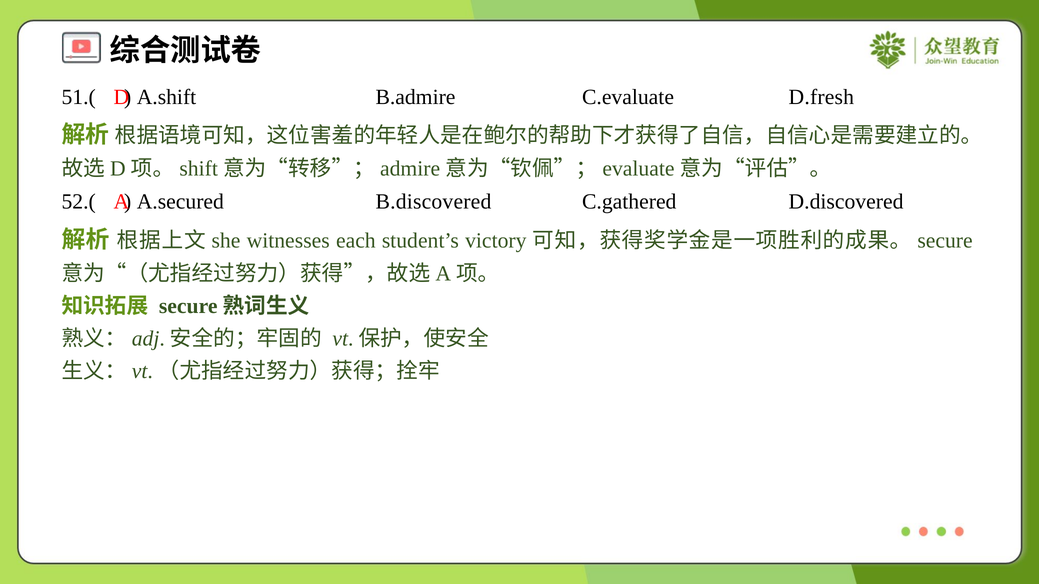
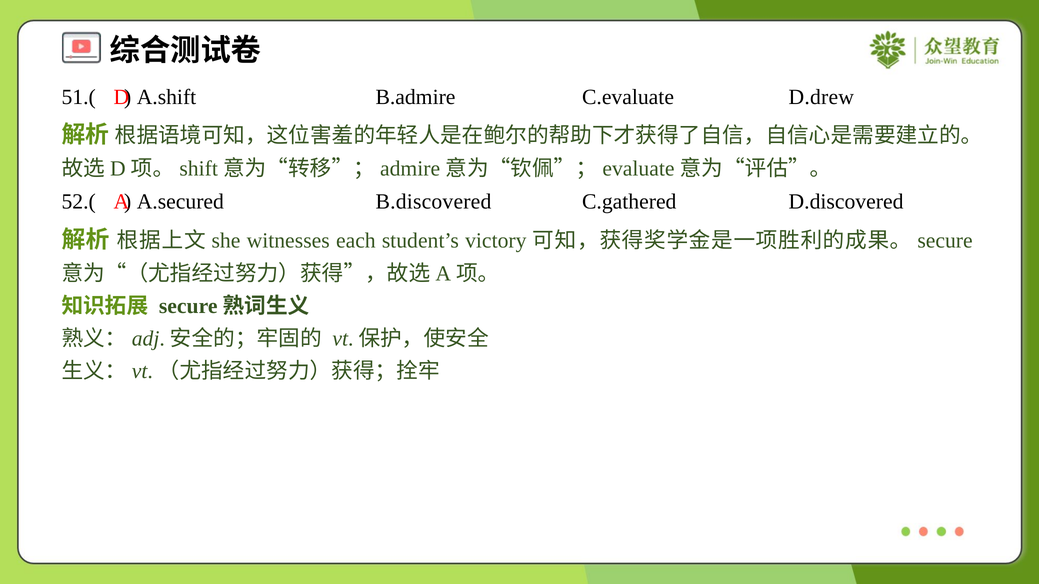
D.fresh: D.fresh -> D.drew
